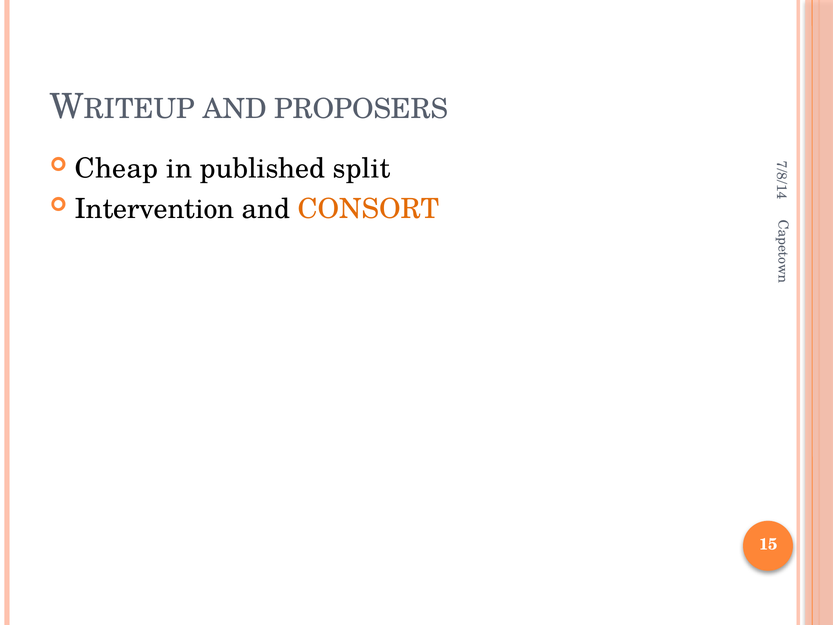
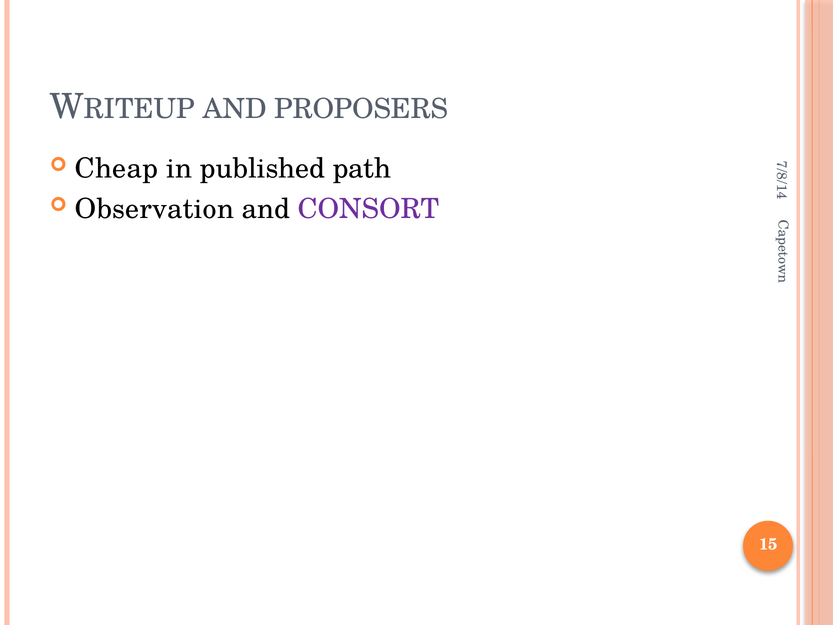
split: split -> path
Intervention: Intervention -> Observation
CONSORT colour: orange -> purple
